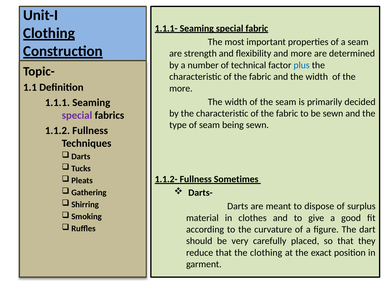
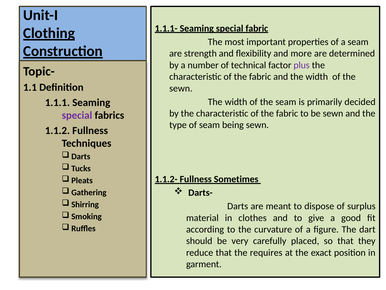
plus colour: blue -> purple
more at (181, 88): more -> sewn
the clothing: clothing -> requires
